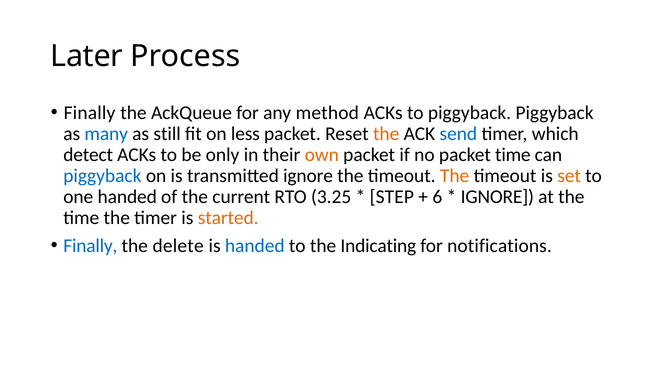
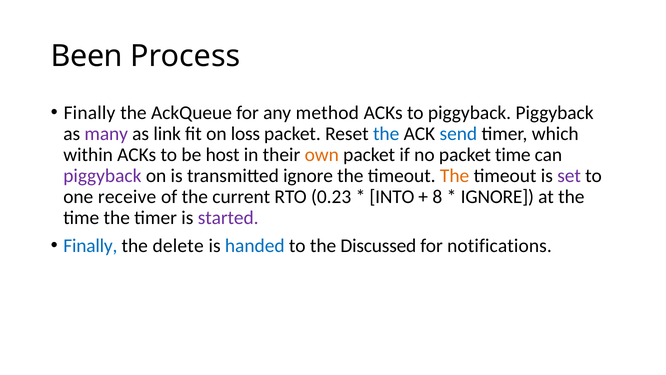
Later: Later -> Been
many colour: blue -> purple
still: still -> link
less: less -> loss
the at (386, 134) colour: orange -> blue
detect: detect -> within
only: only -> host
piggyback at (102, 176) colour: blue -> purple
set colour: orange -> purple
one handed: handed -> receive
3.25: 3.25 -> 0.23
STEP: STEP -> INTO
6: 6 -> 8
started colour: orange -> purple
Indicating: Indicating -> Discussed
